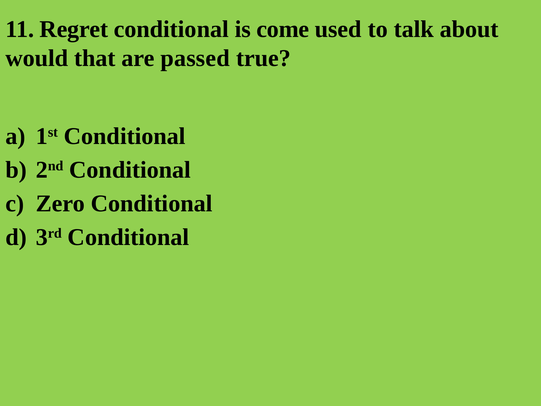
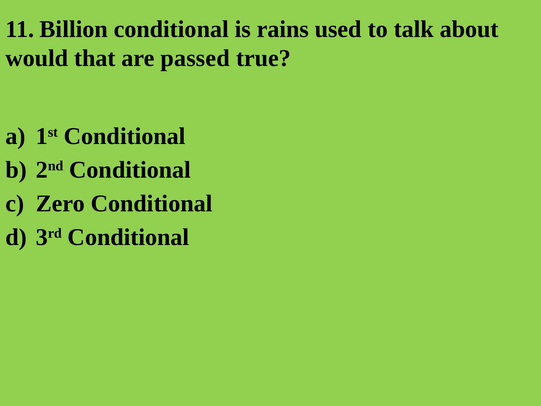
Regret: Regret -> Billion
come: come -> rains
